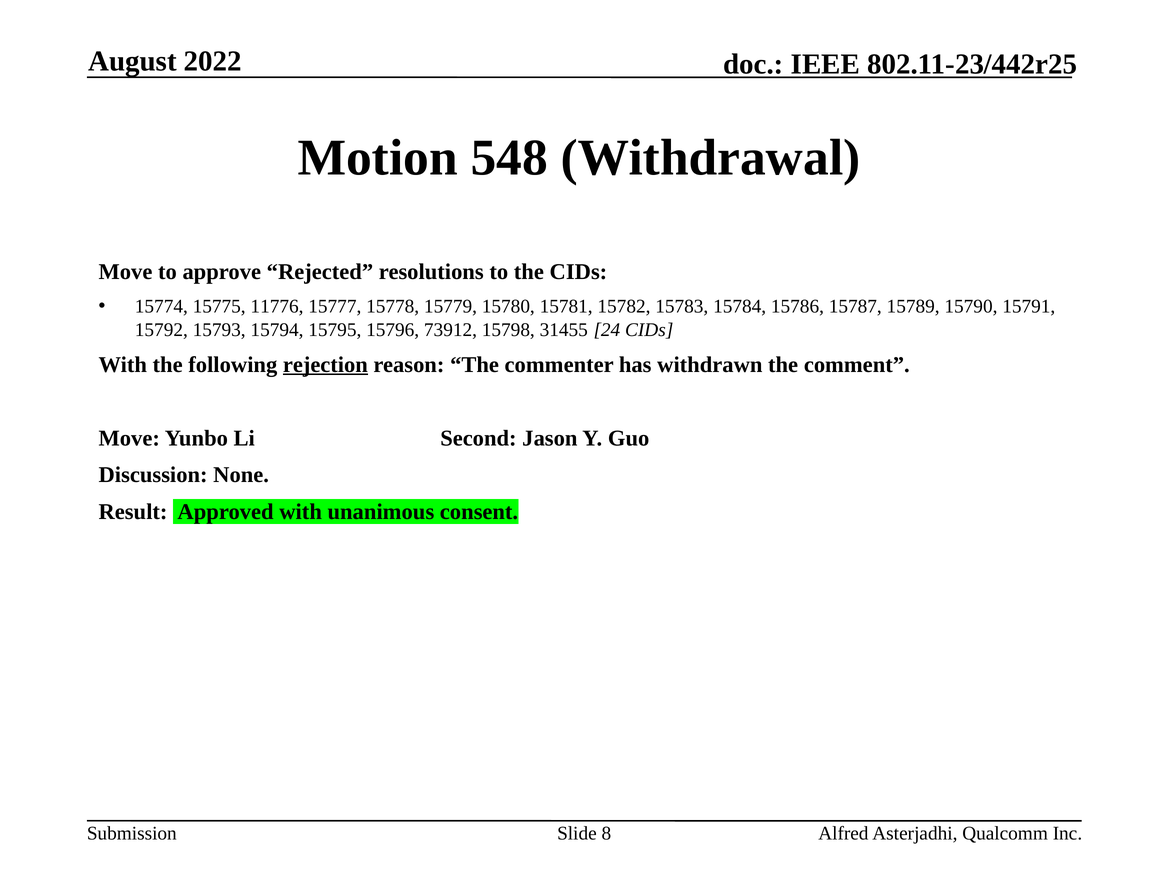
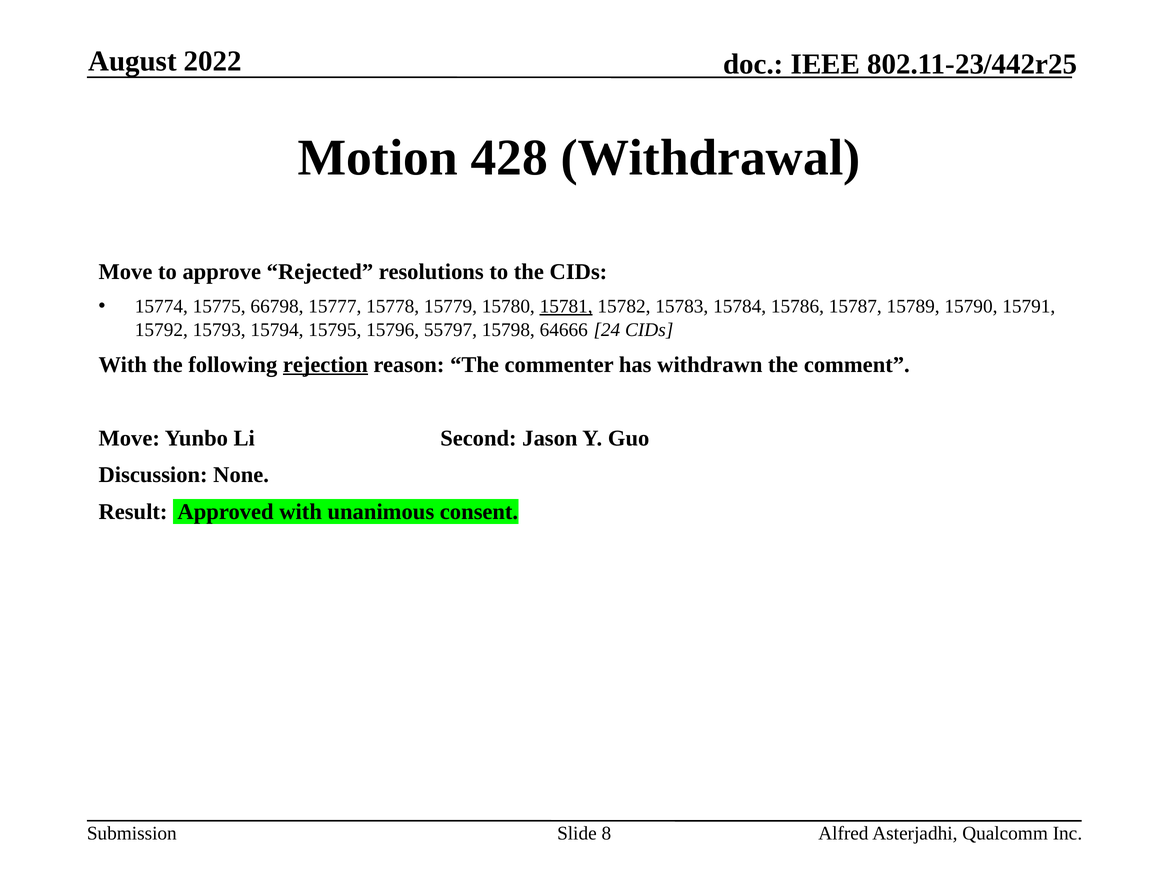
548: 548 -> 428
11776: 11776 -> 66798
15781 underline: none -> present
73912: 73912 -> 55797
31455: 31455 -> 64666
